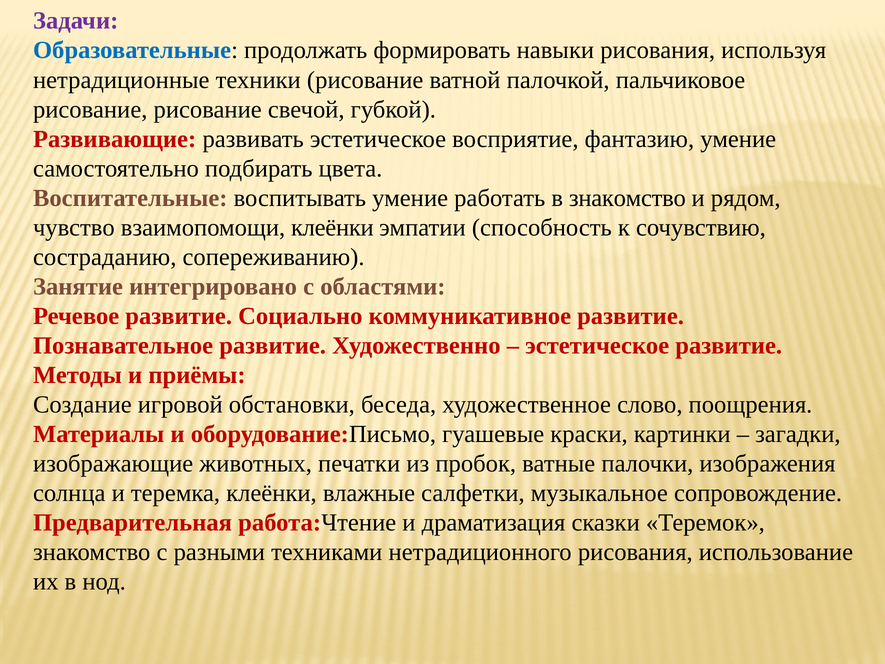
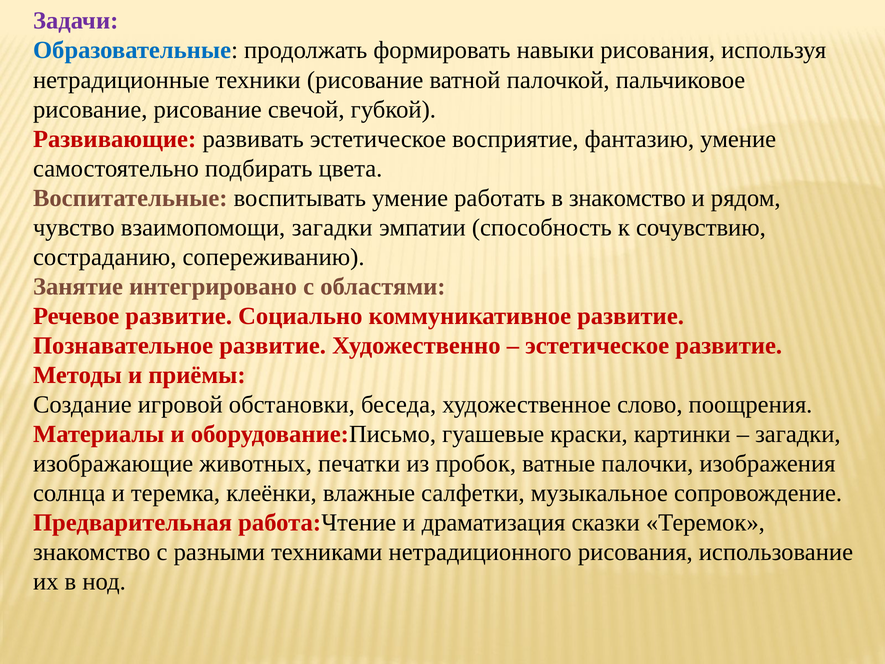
взаимопомощи клеёнки: клеёнки -> загадки
